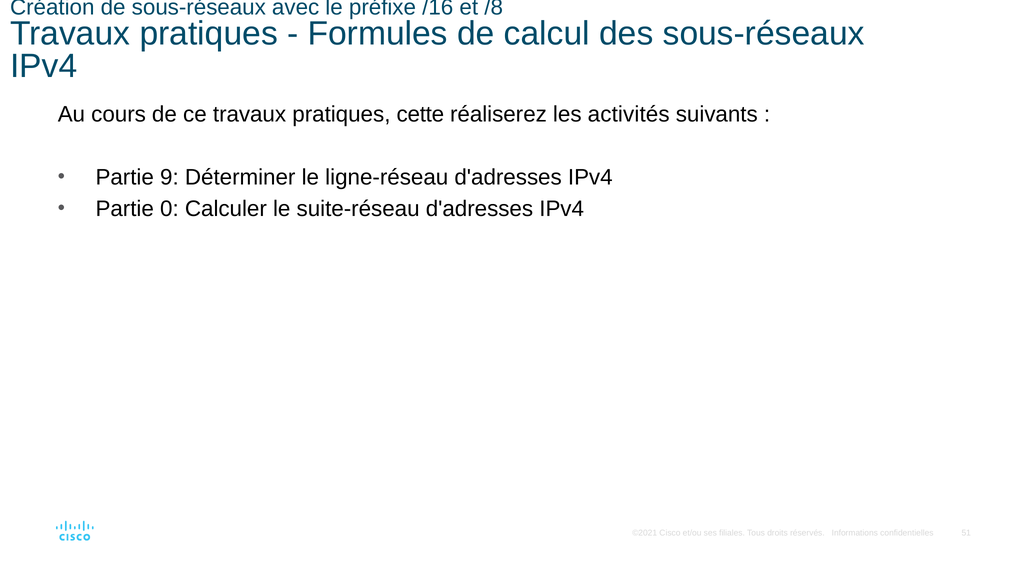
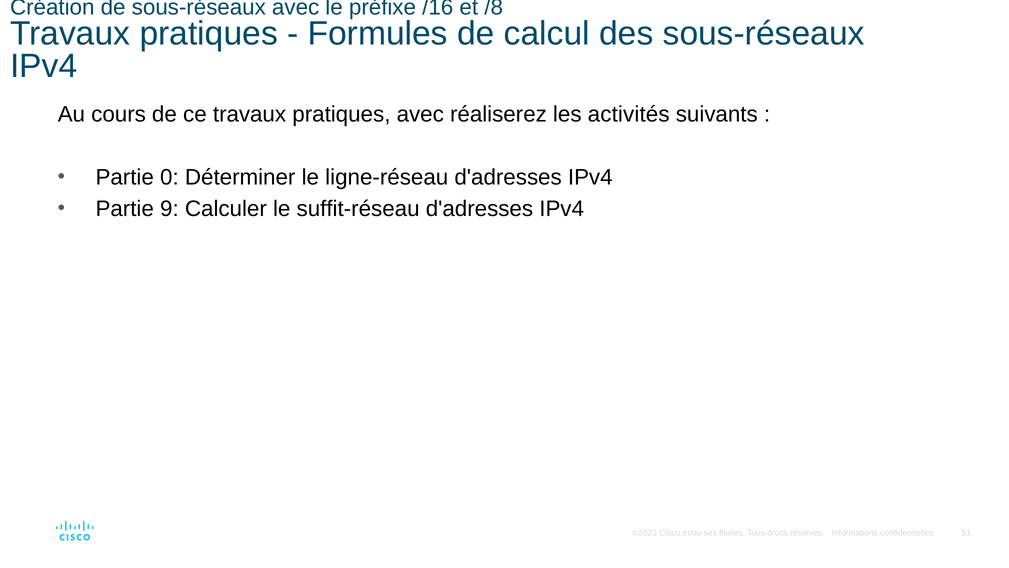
pratiques cette: cette -> avec
9: 9 -> 0
0: 0 -> 9
suite-réseau: suite-réseau -> suffit-réseau
